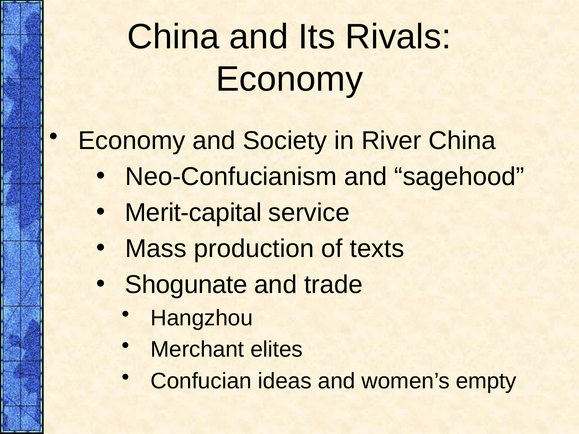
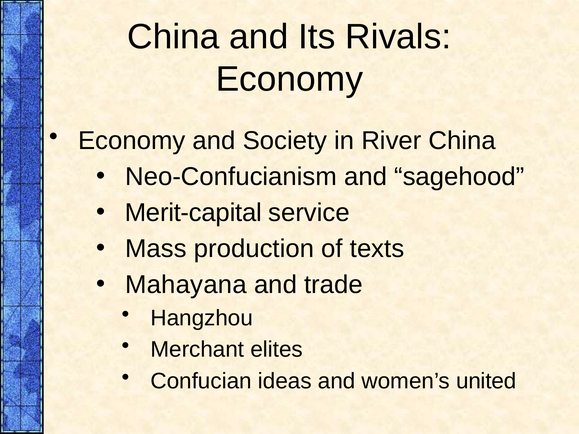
Shogunate: Shogunate -> Mahayana
empty: empty -> united
